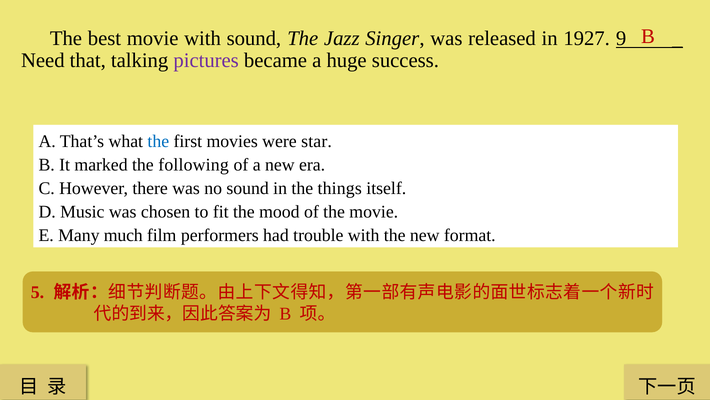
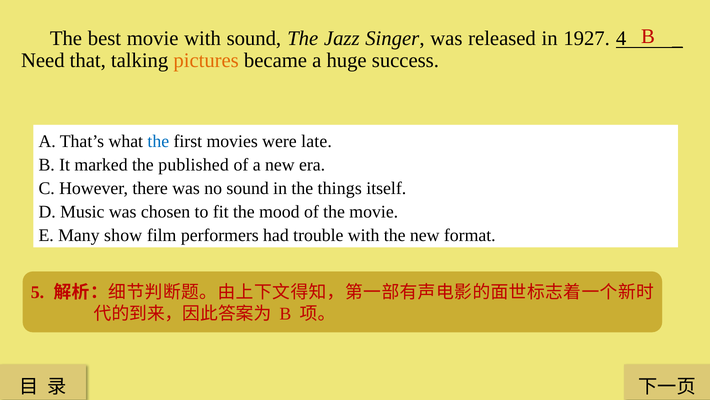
9: 9 -> 4
pictures colour: purple -> orange
star: star -> late
following: following -> published
much: much -> show
